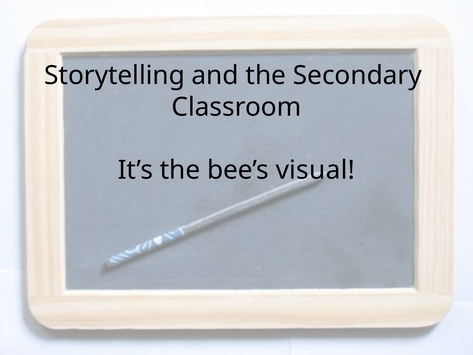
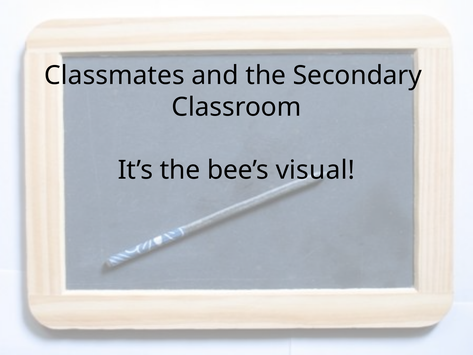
Storytelling: Storytelling -> Classmates
